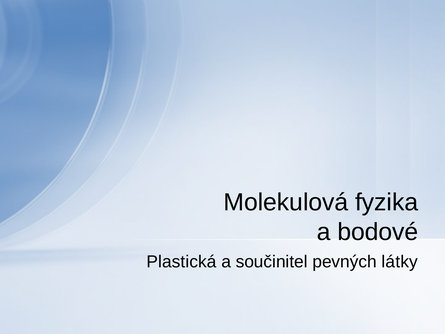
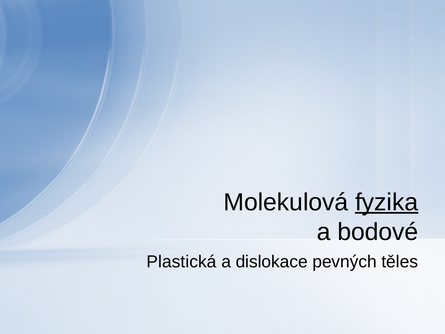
fyzika underline: none -> present
součinitel: součinitel -> dislokace
látky: látky -> těles
